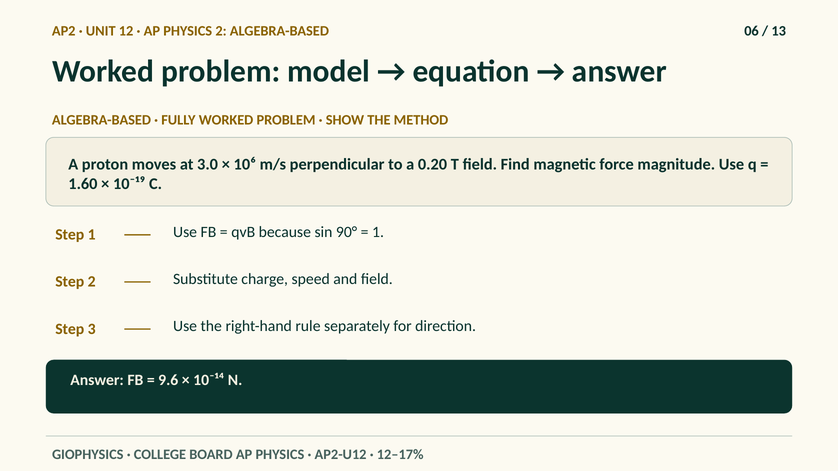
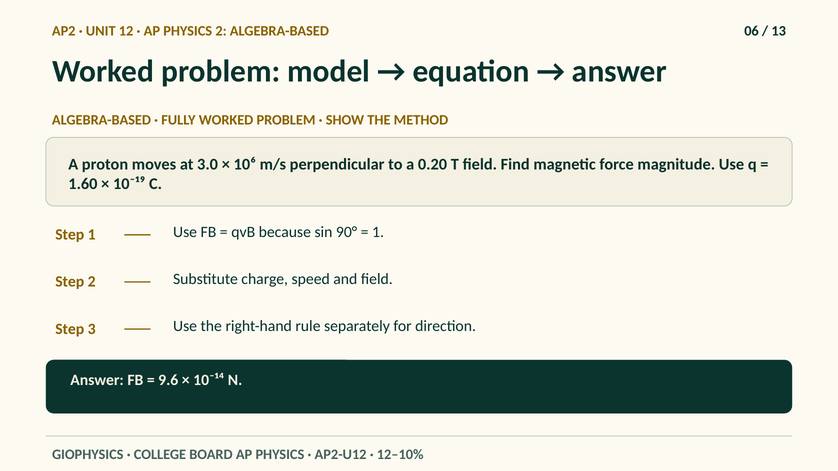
12–17%: 12–17% -> 12–10%
